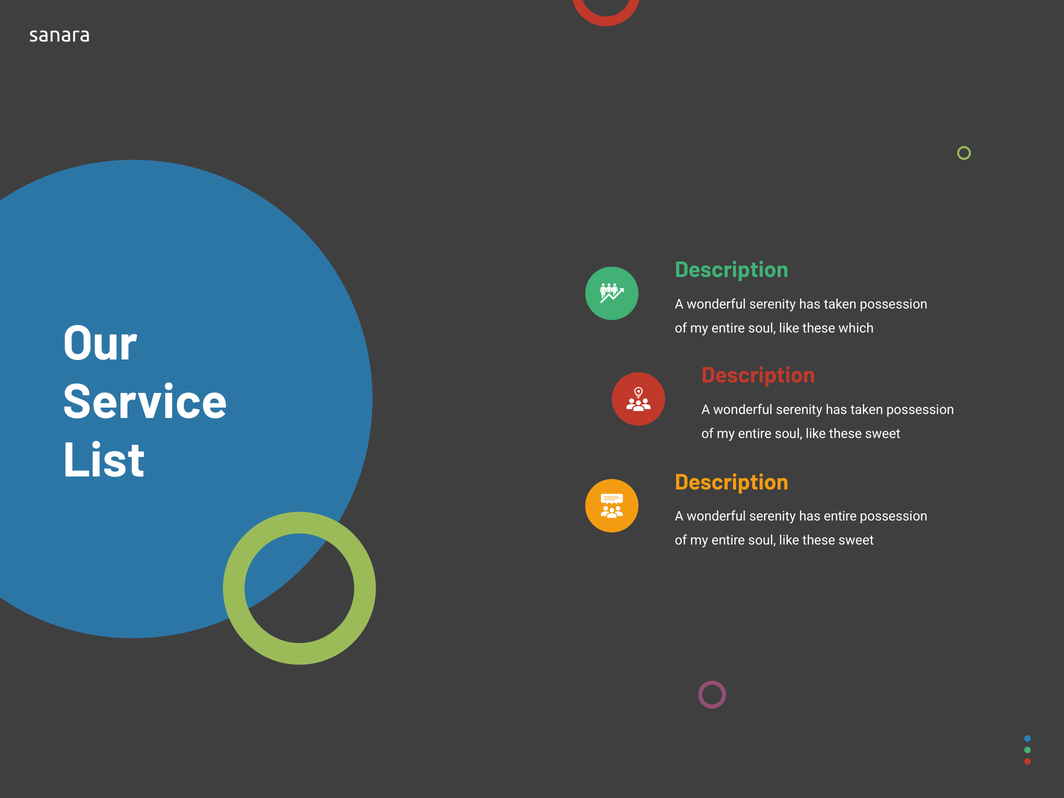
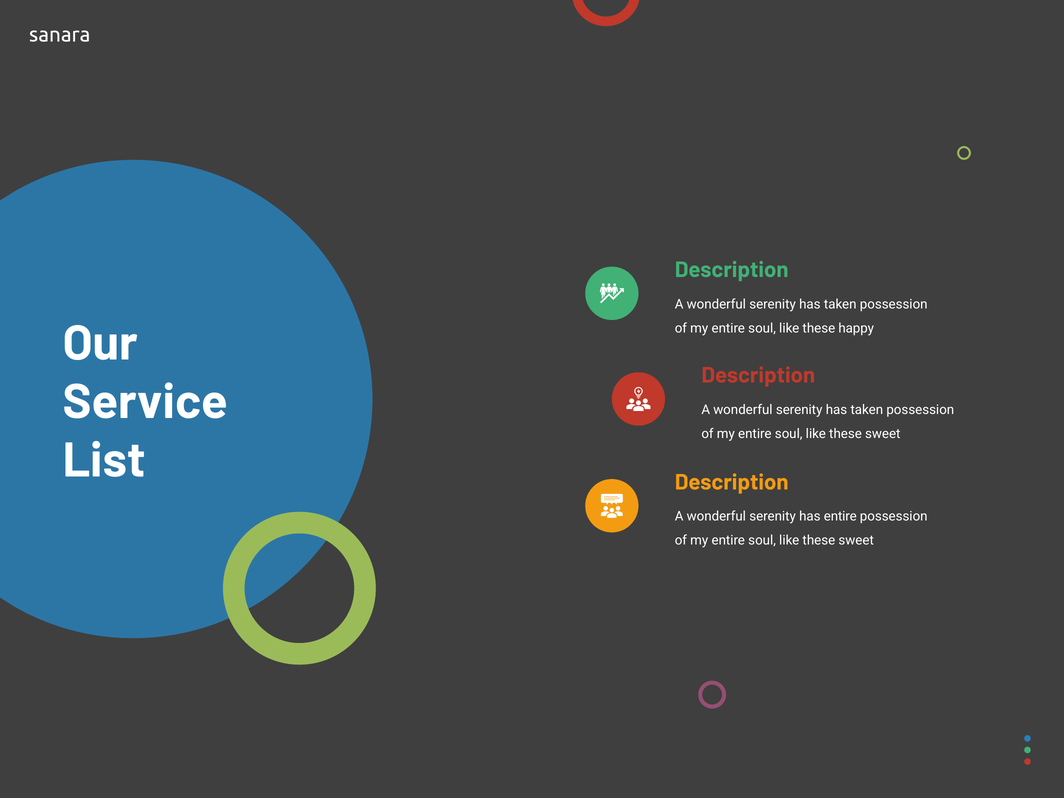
which: which -> happy
